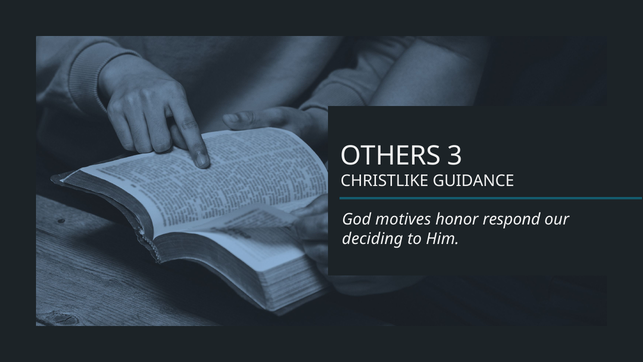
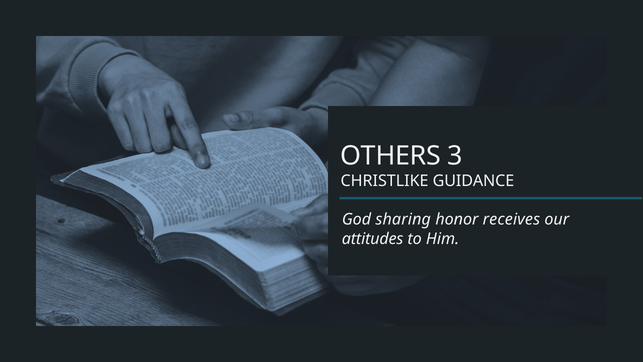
motives: motives -> sharing
respond: respond -> receives
deciding: deciding -> attitudes
